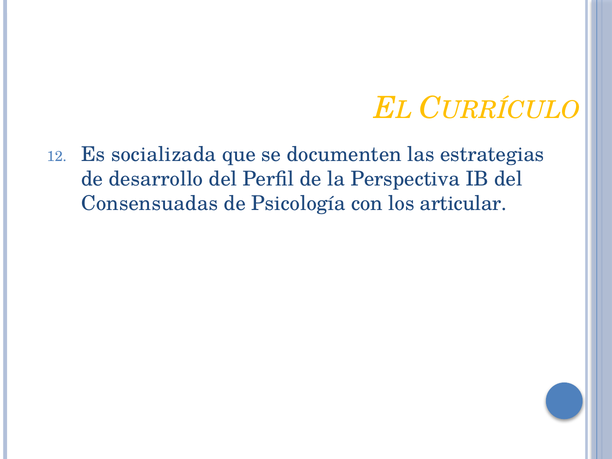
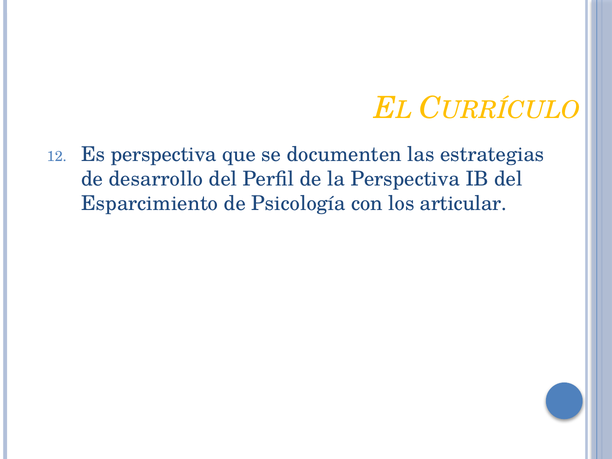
Es socializada: socializada -> perspectiva
Consensuadas: Consensuadas -> Esparcimiento
